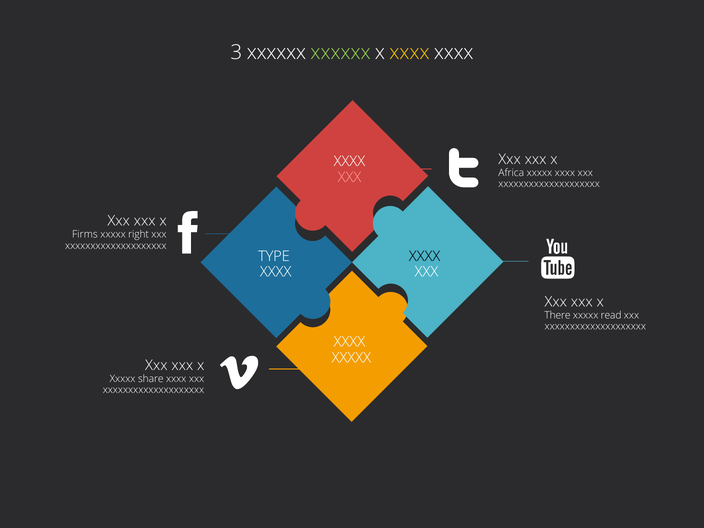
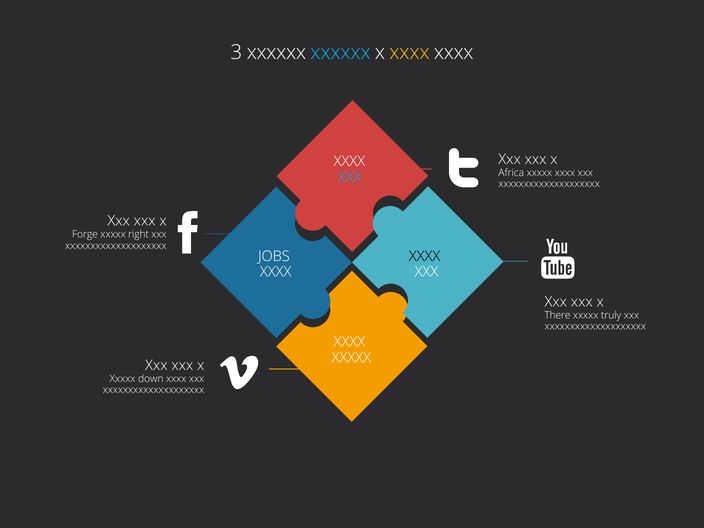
xxxxxx at (341, 53) colour: light green -> light blue
XXX at (349, 177) colour: pink -> light blue
Firms: Firms -> Forge
TYPE: TYPE -> JOBS
read: read -> truly
share: share -> down
